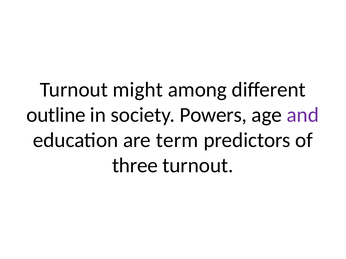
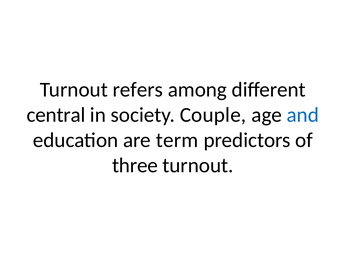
might: might -> refers
outline: outline -> central
Powers: Powers -> Couple
and colour: purple -> blue
